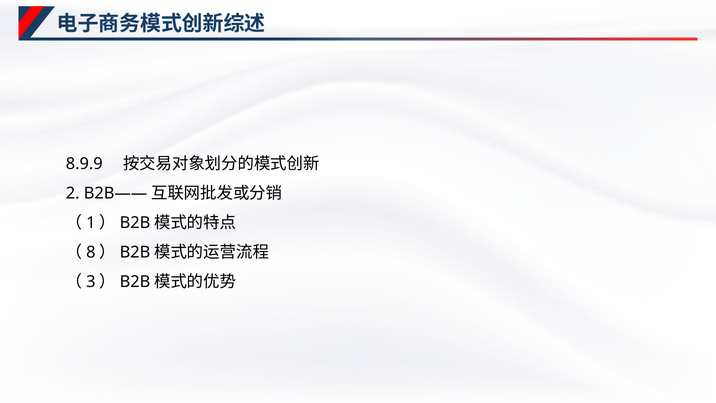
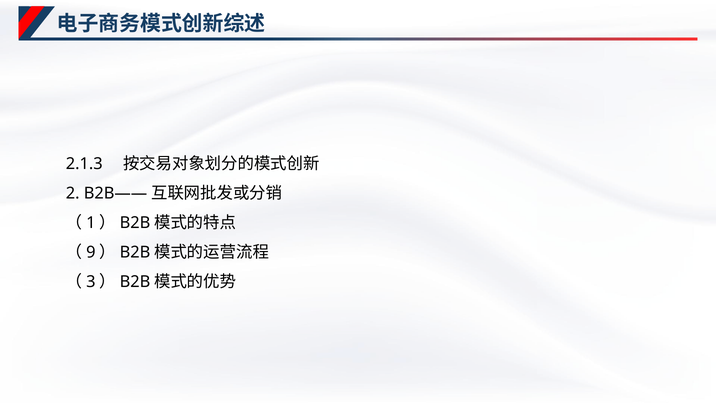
8.9.9: 8.9.9 -> 2.1.3
8: 8 -> 9
